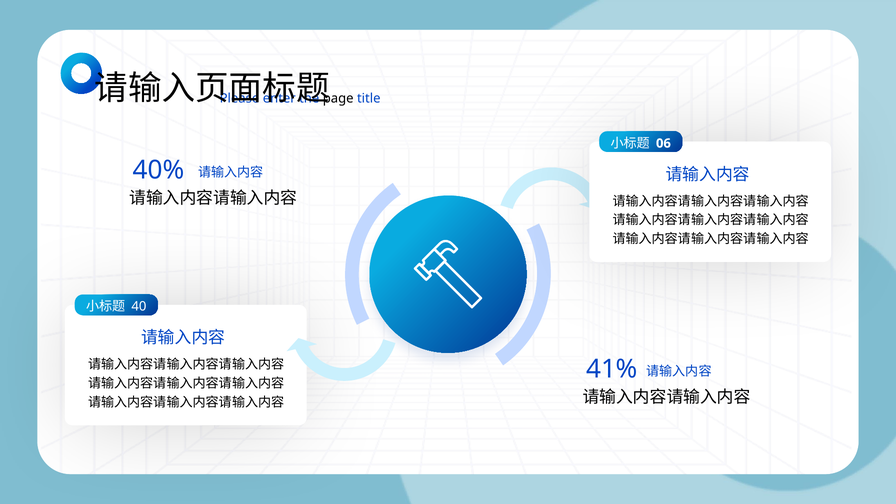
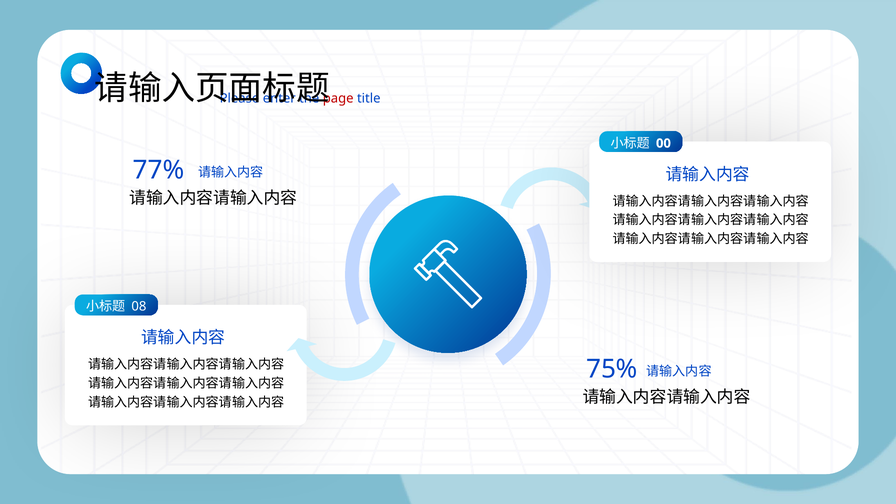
page colour: black -> red
06: 06 -> 00
40%: 40% -> 77%
40: 40 -> 08
41%: 41% -> 75%
